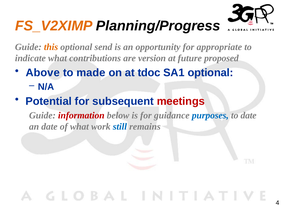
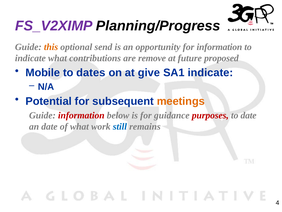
FS_V2XIMP colour: orange -> purple
for appropriate: appropriate -> information
version: version -> remove
Above: Above -> Mobile
made: made -> dates
tdoc: tdoc -> give
SA1 optional: optional -> indicate
meetings colour: red -> orange
purposes colour: blue -> red
